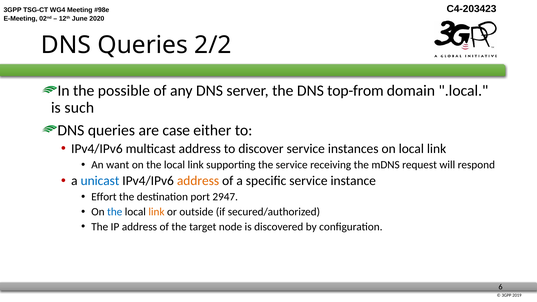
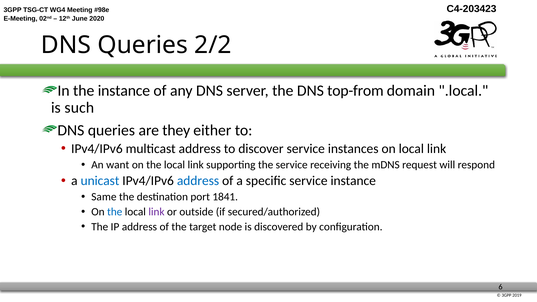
the possible: possible -> instance
case: case -> they
address at (198, 181) colour: orange -> blue
Effort: Effort -> Same
2947: 2947 -> 1841
link at (156, 212) colour: orange -> purple
